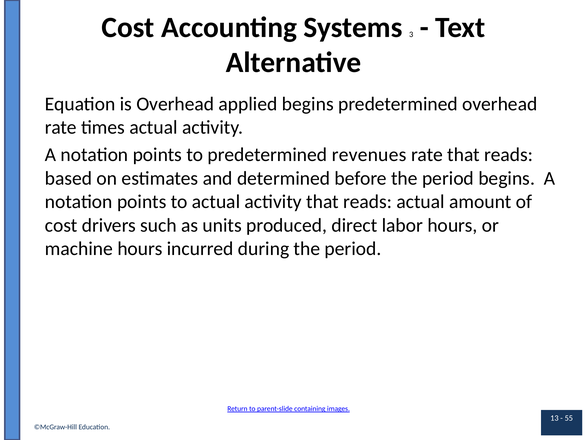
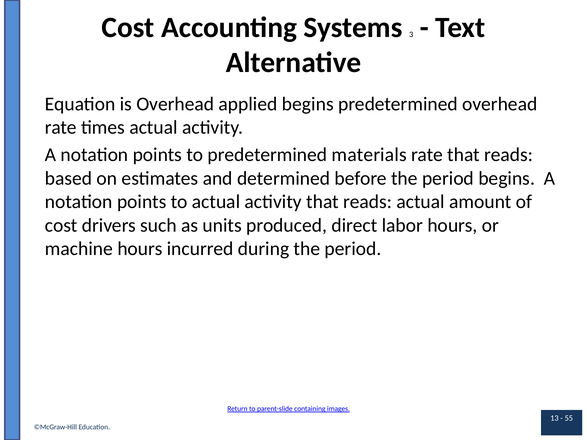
revenues: revenues -> materials
